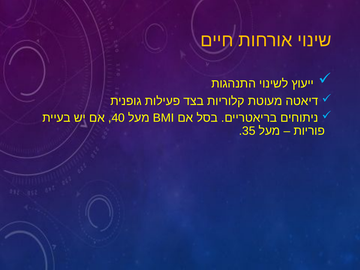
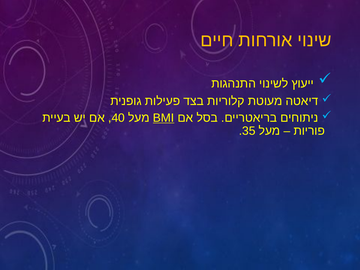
BMI underline: none -> present
